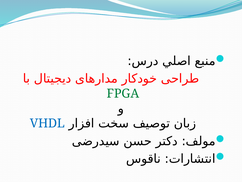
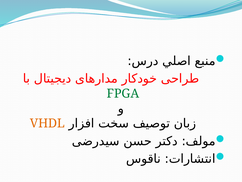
VHDL colour: blue -> orange
